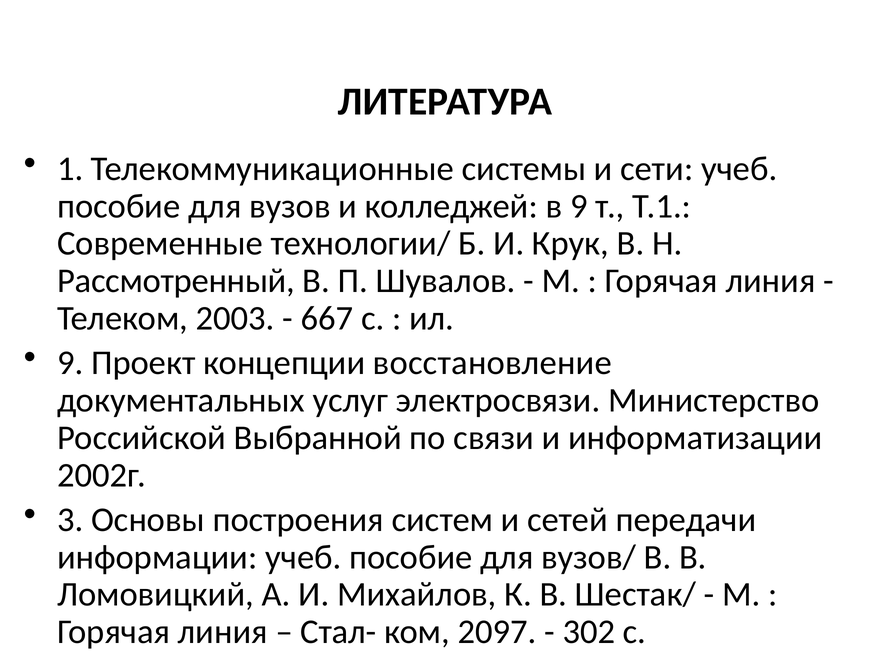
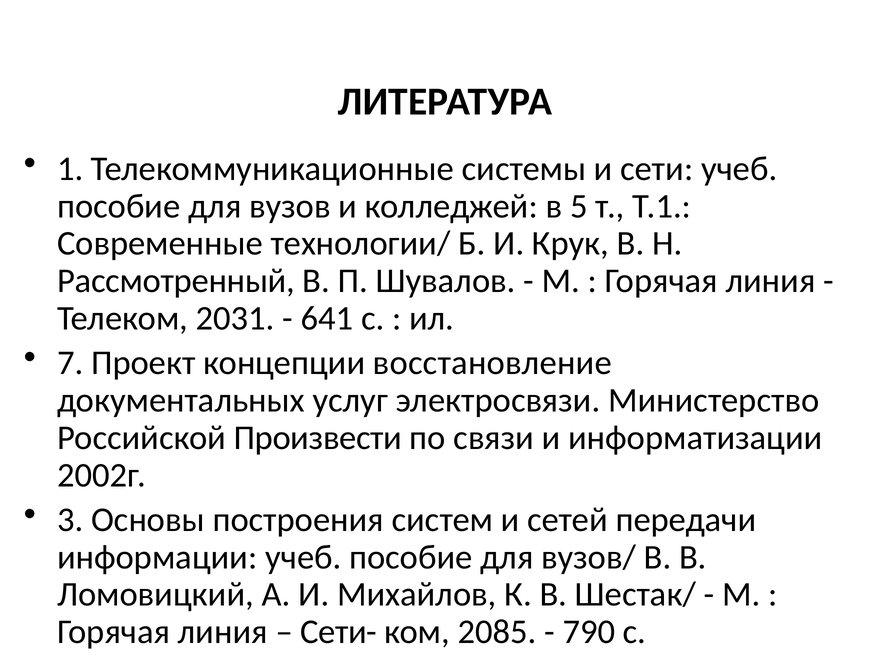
в 9: 9 -> 5
2003: 2003 -> 2031
667: 667 -> 641
9 at (70, 363): 9 -> 7
Выбранной: Выбранной -> Произвести
Стал-: Стал- -> Сети-
2097: 2097 -> 2085
302: 302 -> 790
